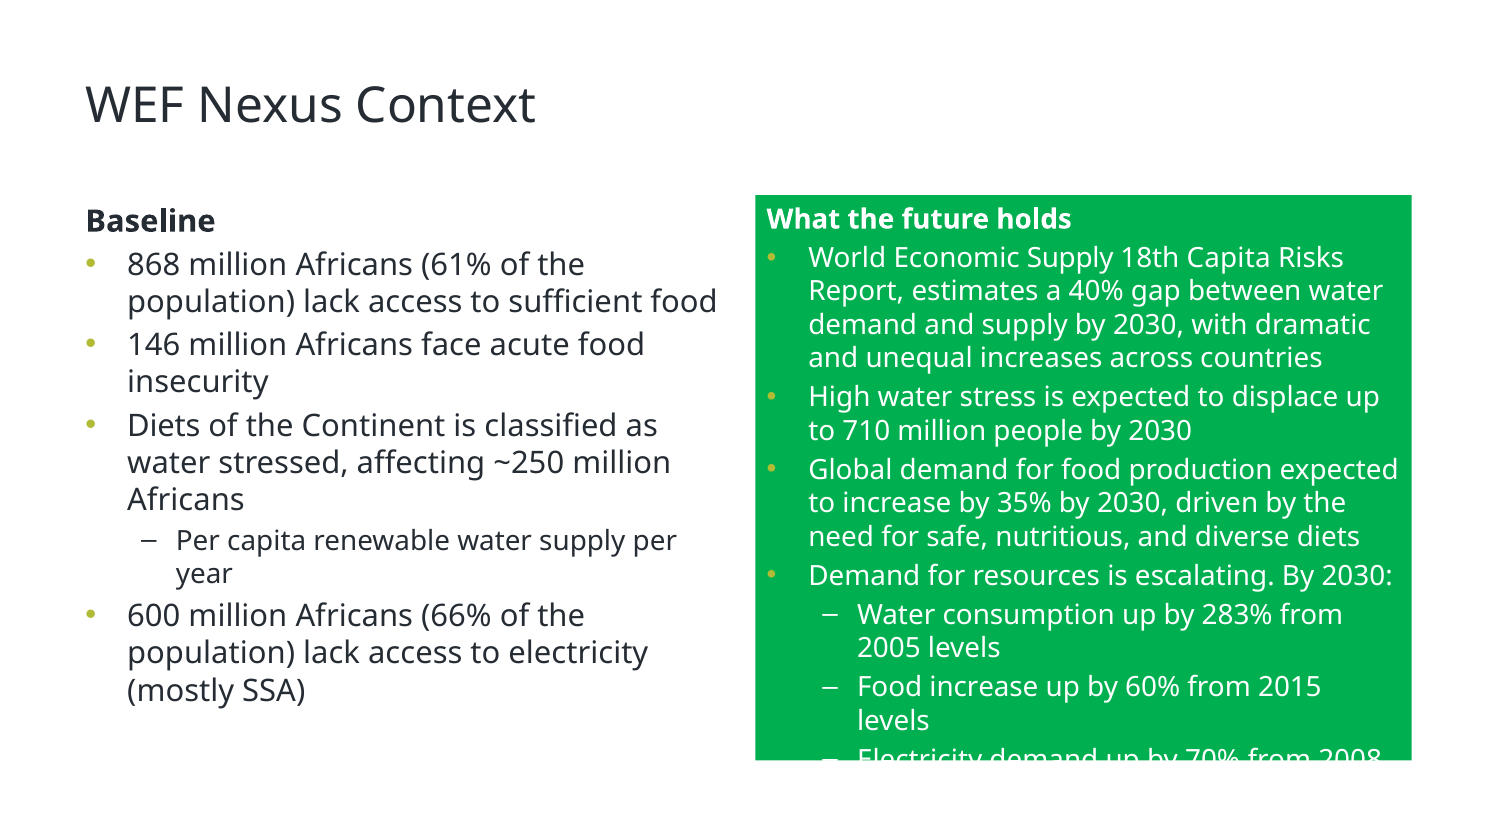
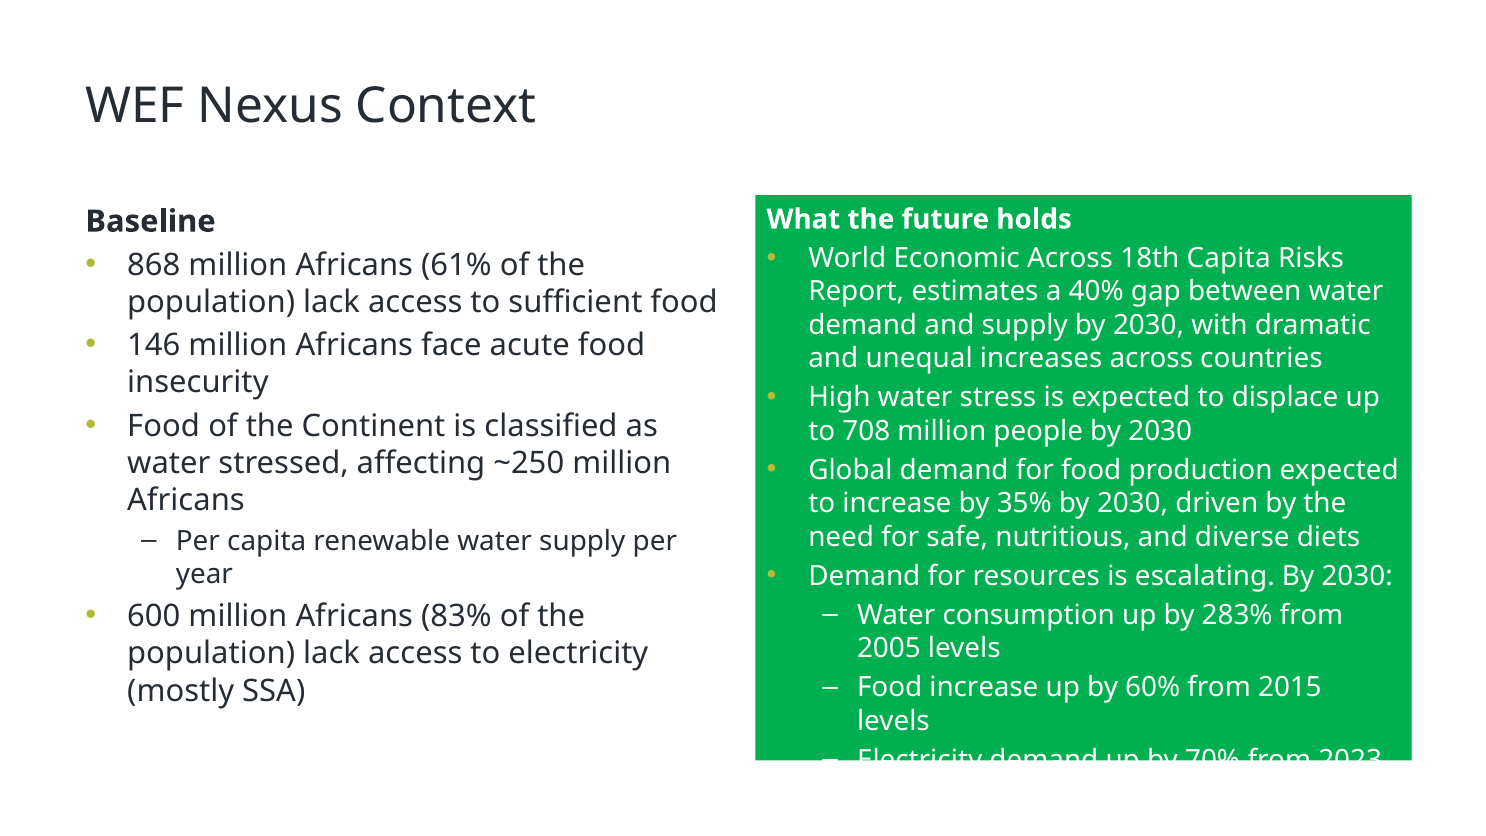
Economic Supply: Supply -> Across
Diets at (164, 426): Diets -> Food
710: 710 -> 708
66%: 66% -> 83%
2008: 2008 -> 2023
